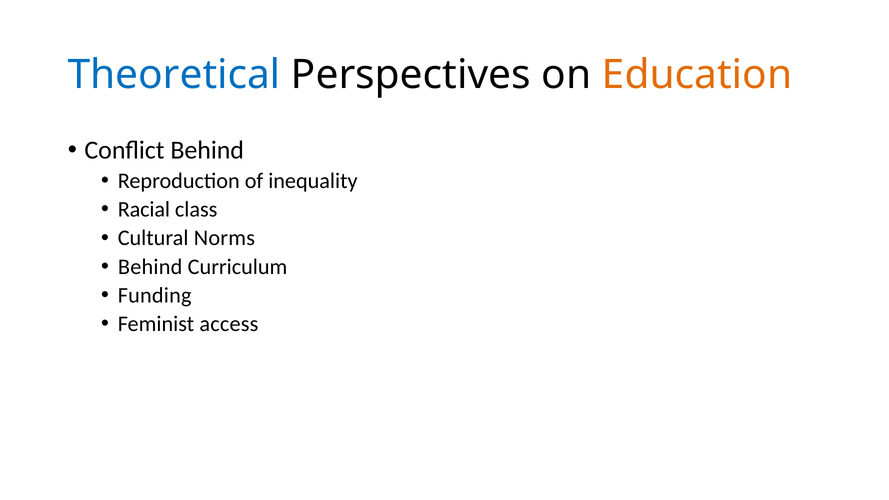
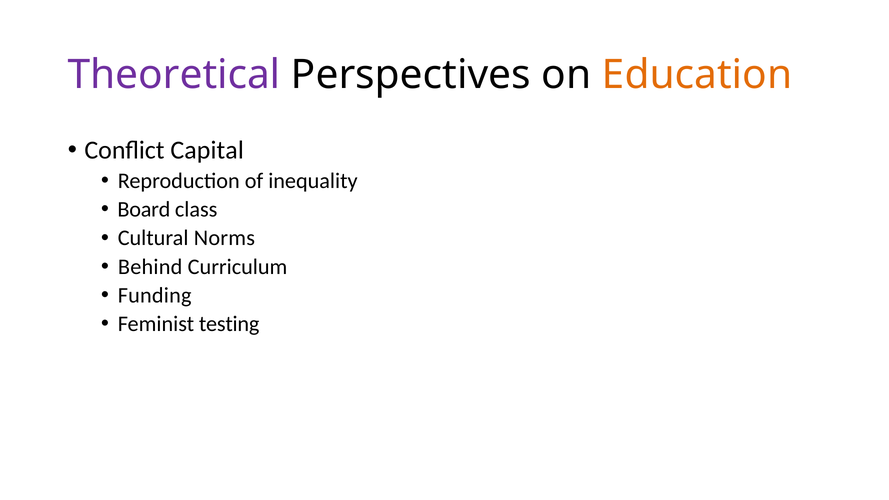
Theoretical colour: blue -> purple
Conflict Behind: Behind -> Capital
Racial: Racial -> Board
access: access -> testing
